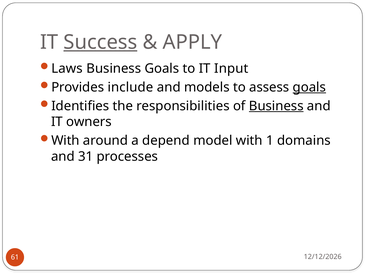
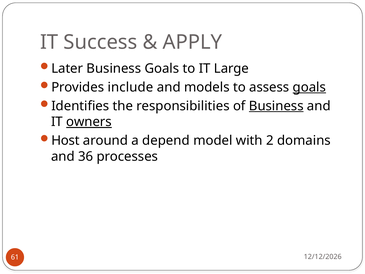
Success underline: present -> none
Laws: Laws -> Later
Input: Input -> Large
owners underline: none -> present
With at (65, 140): With -> Host
1: 1 -> 2
31: 31 -> 36
